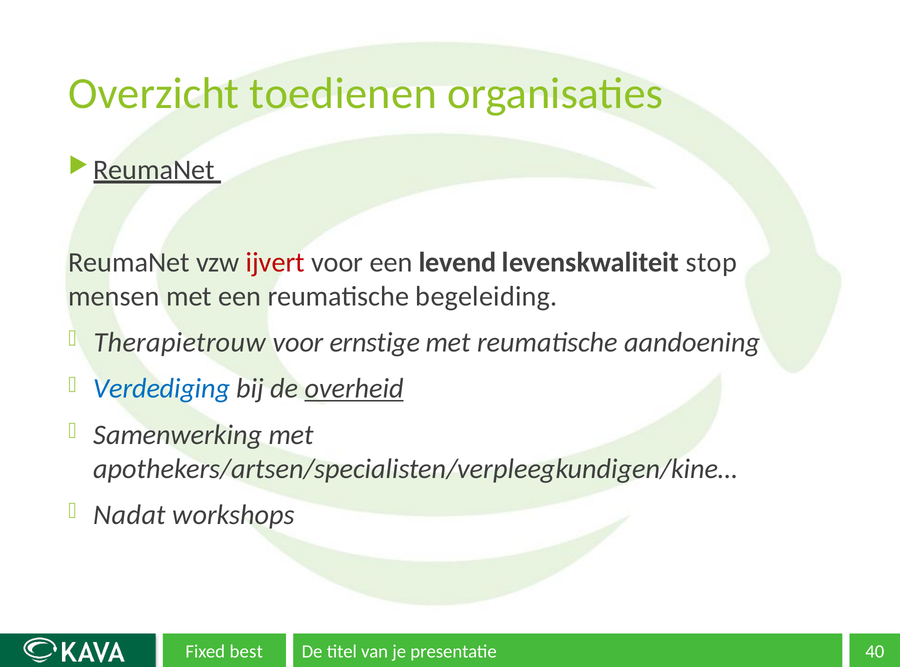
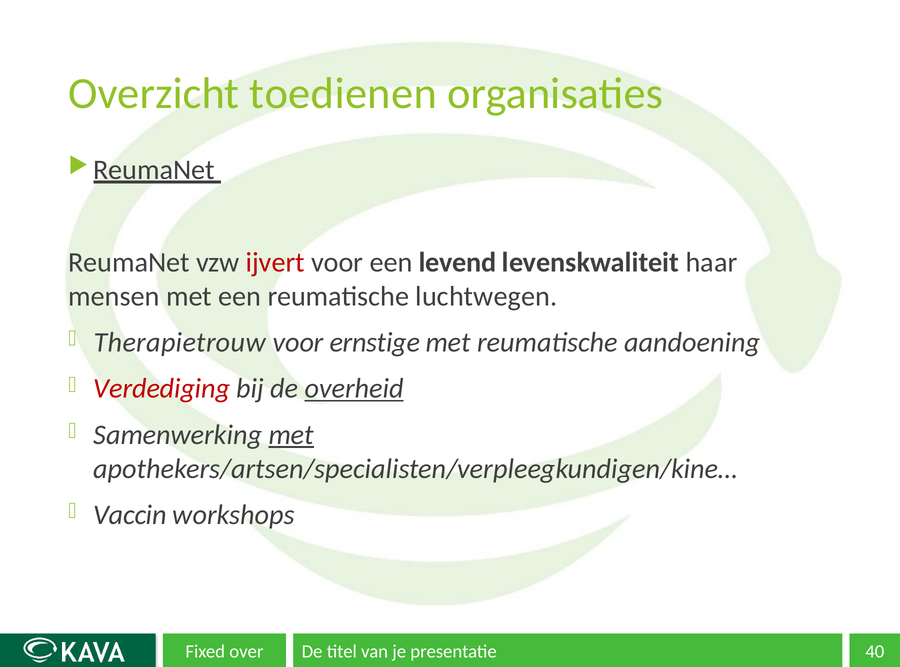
stop: stop -> haar
begeleiding: begeleiding -> luchtwegen
Verdediging colour: blue -> red
met at (291, 435) underline: none -> present
Nadat: Nadat -> Vaccin
best: best -> over
